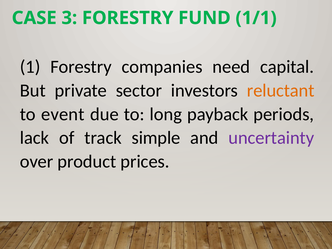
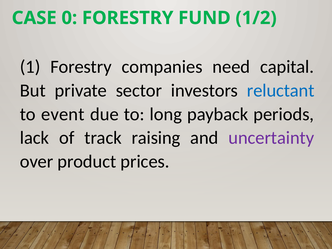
3: 3 -> 0
1/1: 1/1 -> 1/2
reluctant colour: orange -> blue
simple: simple -> raising
